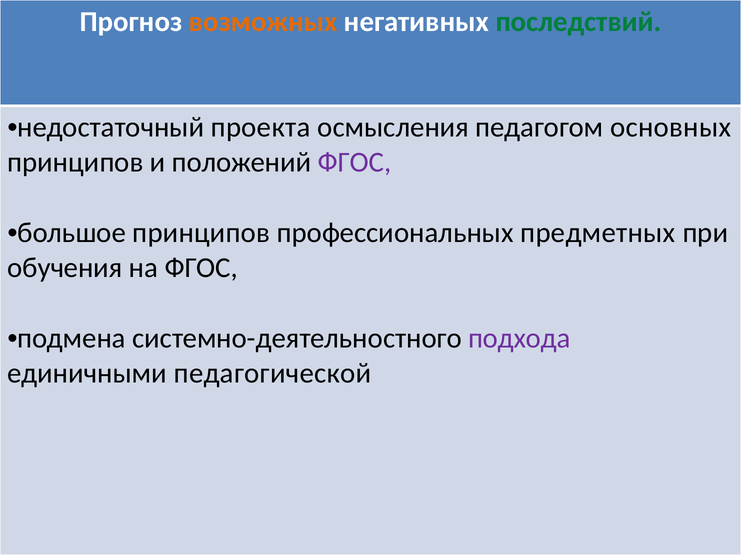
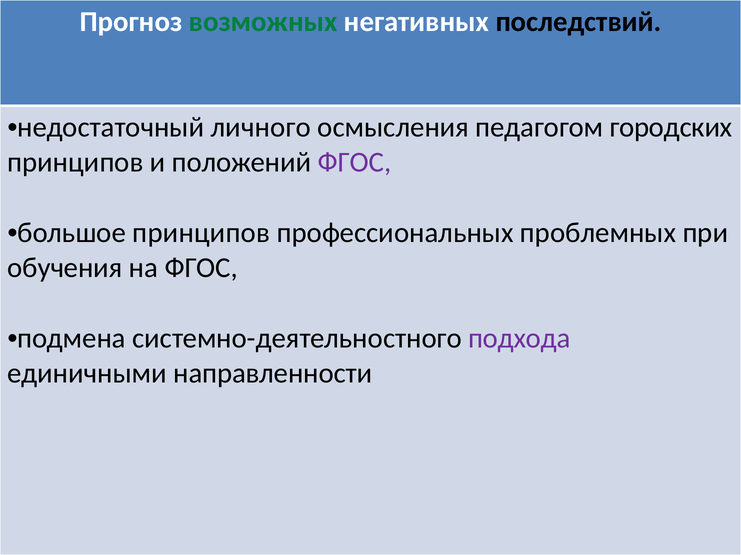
возможных colour: orange -> green
последствий colour: green -> black
проекта: проекта -> личного
основных: основных -> городских
предметных: предметных -> проблемных
педагогической: педагогической -> направленности
